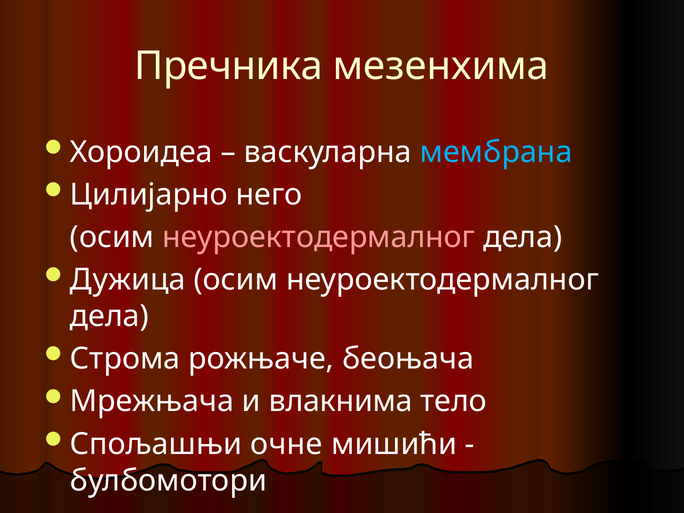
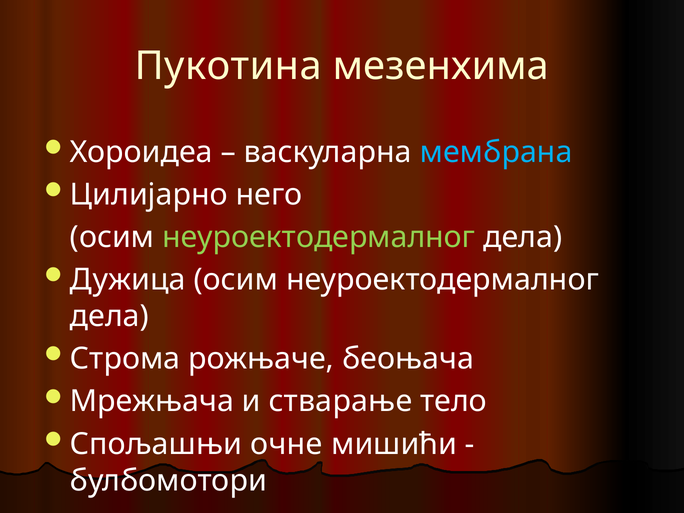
Пречника: Пречника -> Пукотина
неуроектодермалног at (319, 237) colour: pink -> light green
влакнима: влакнима -> стварање
